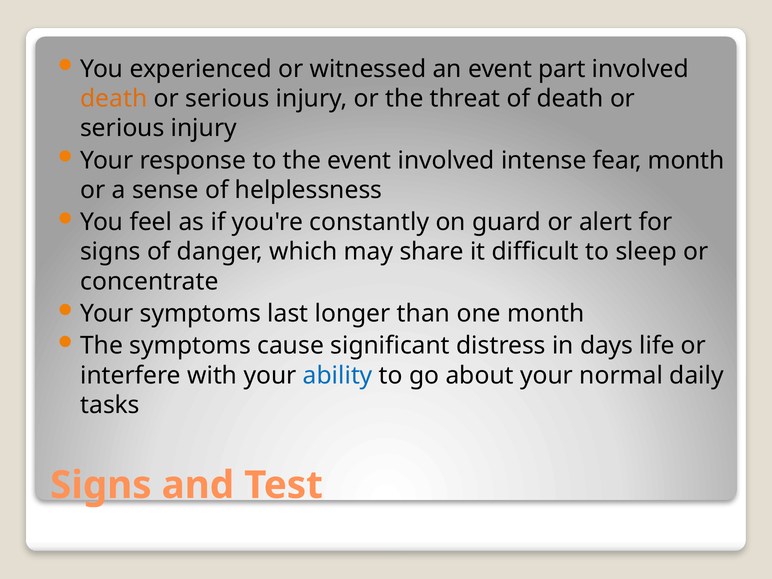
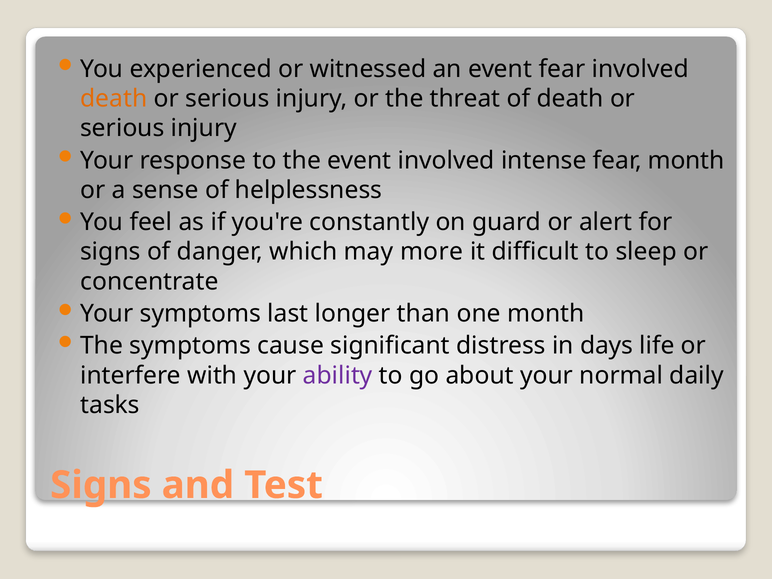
event part: part -> fear
share: share -> more
ability colour: blue -> purple
